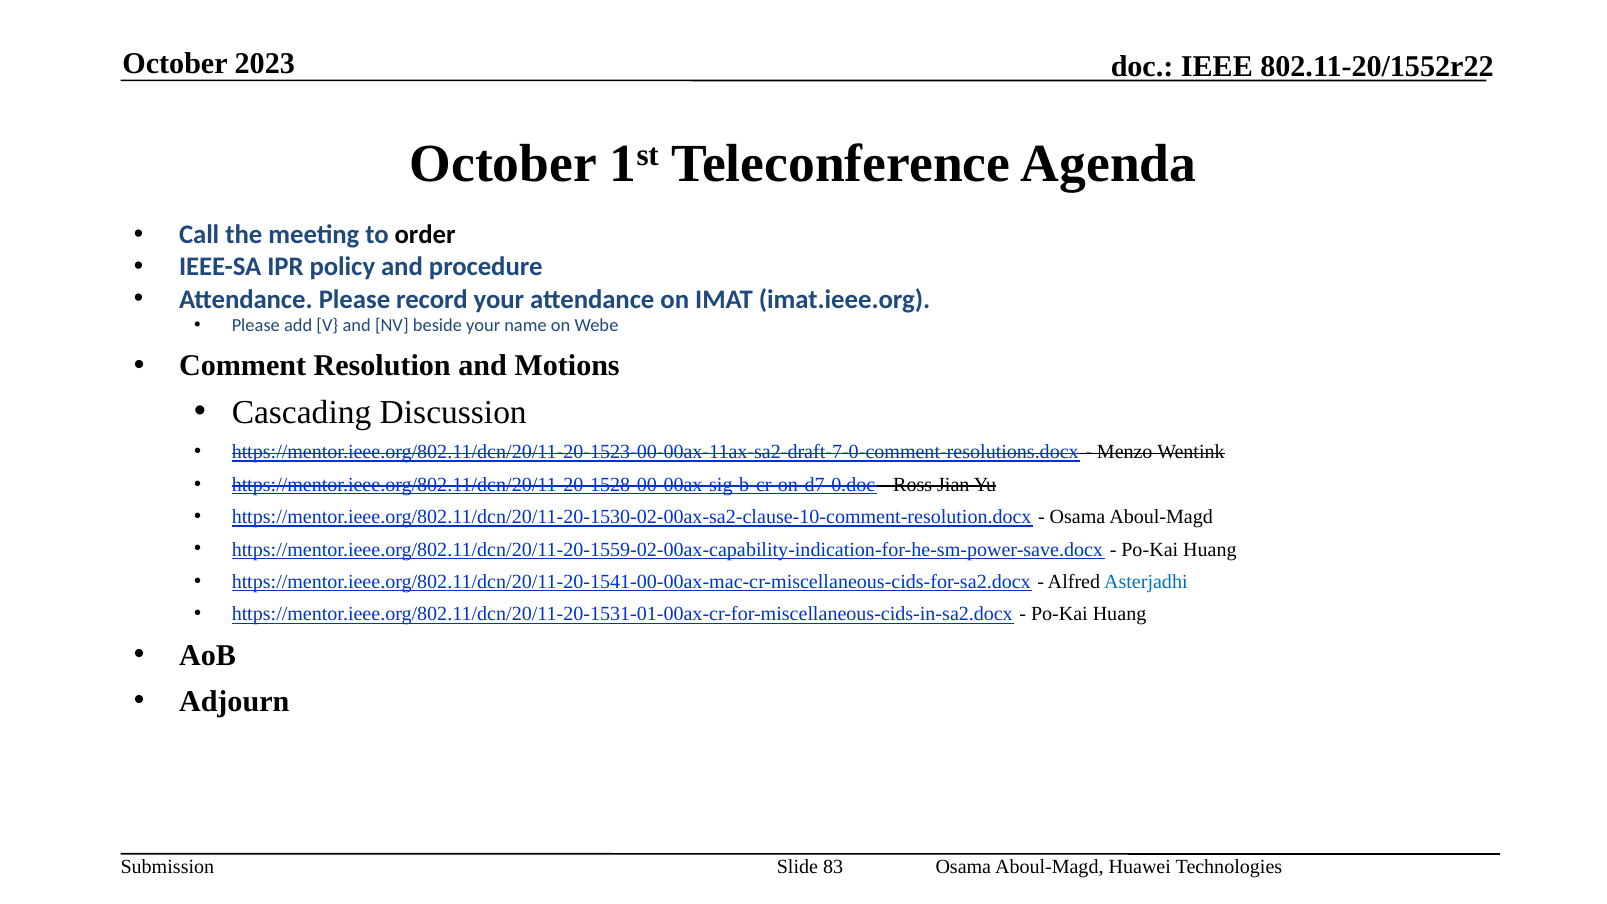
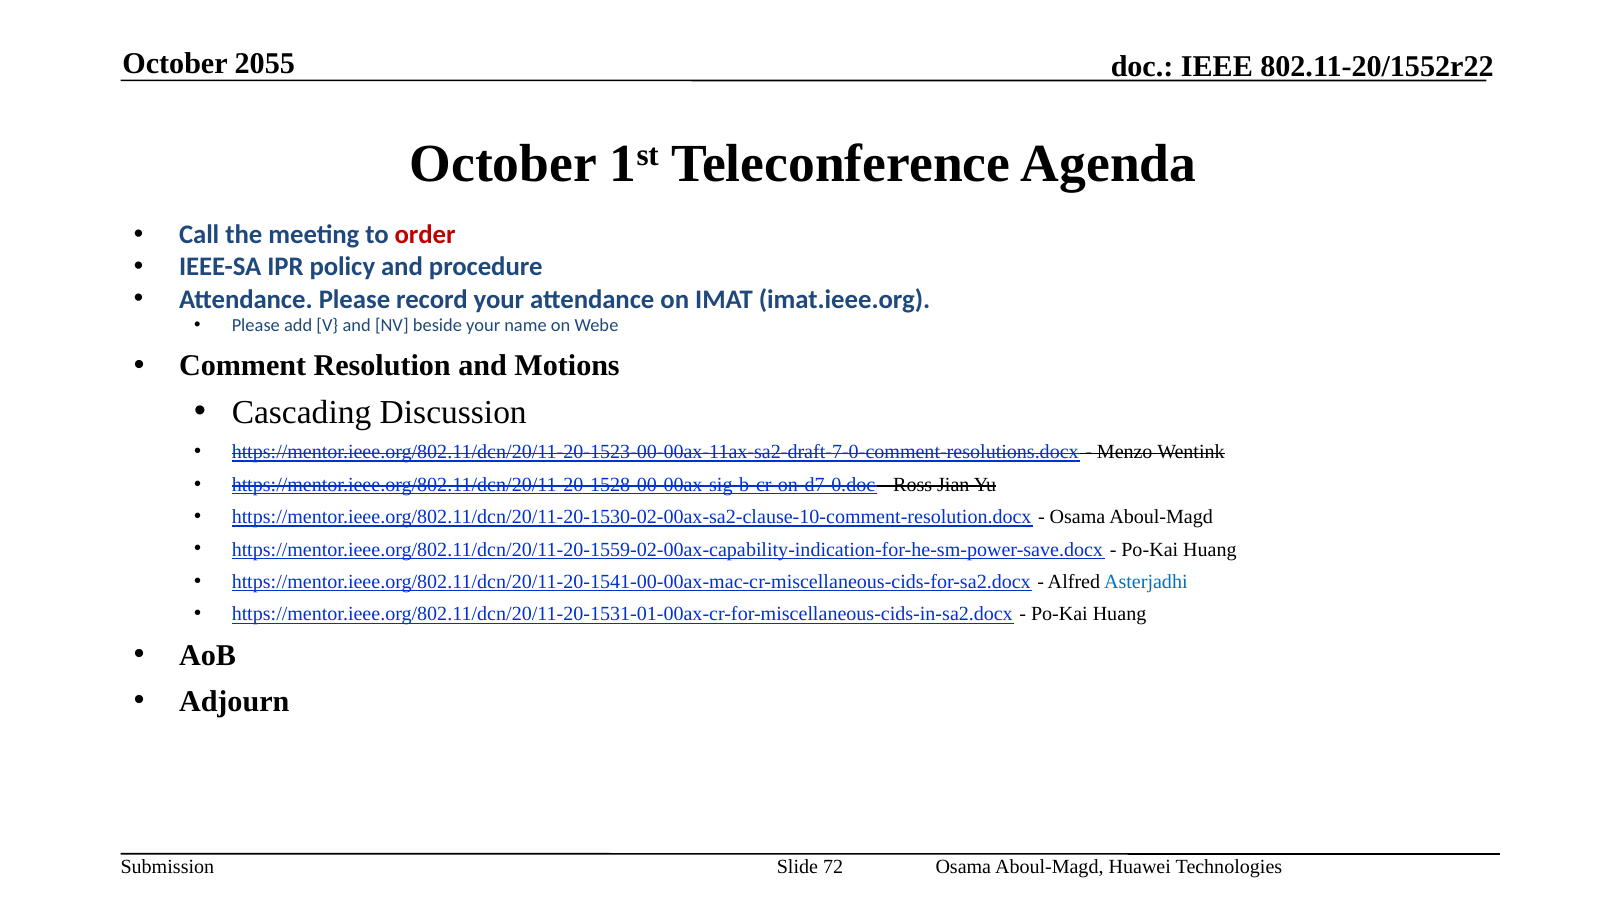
2023: 2023 -> 2055
order colour: black -> red
83: 83 -> 72
